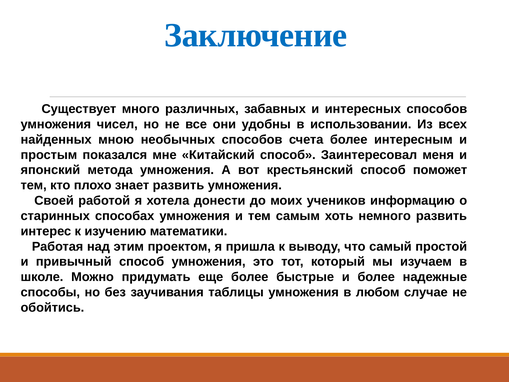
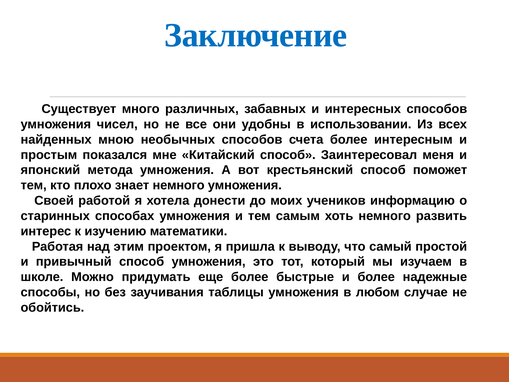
знает развить: развить -> немного
